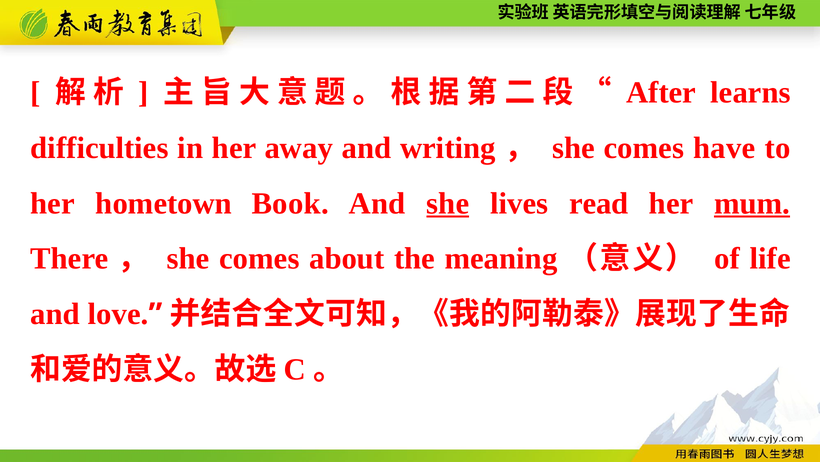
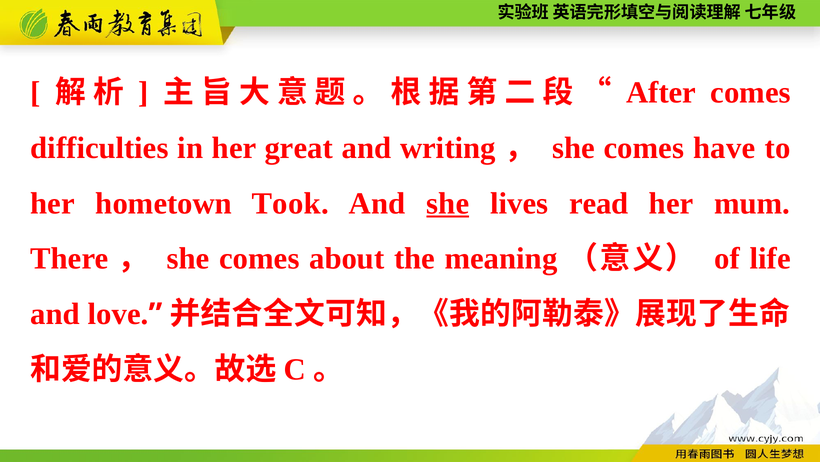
learns at (750, 92): learns -> comes
away: away -> great
Book: Book -> Took
mum underline: present -> none
